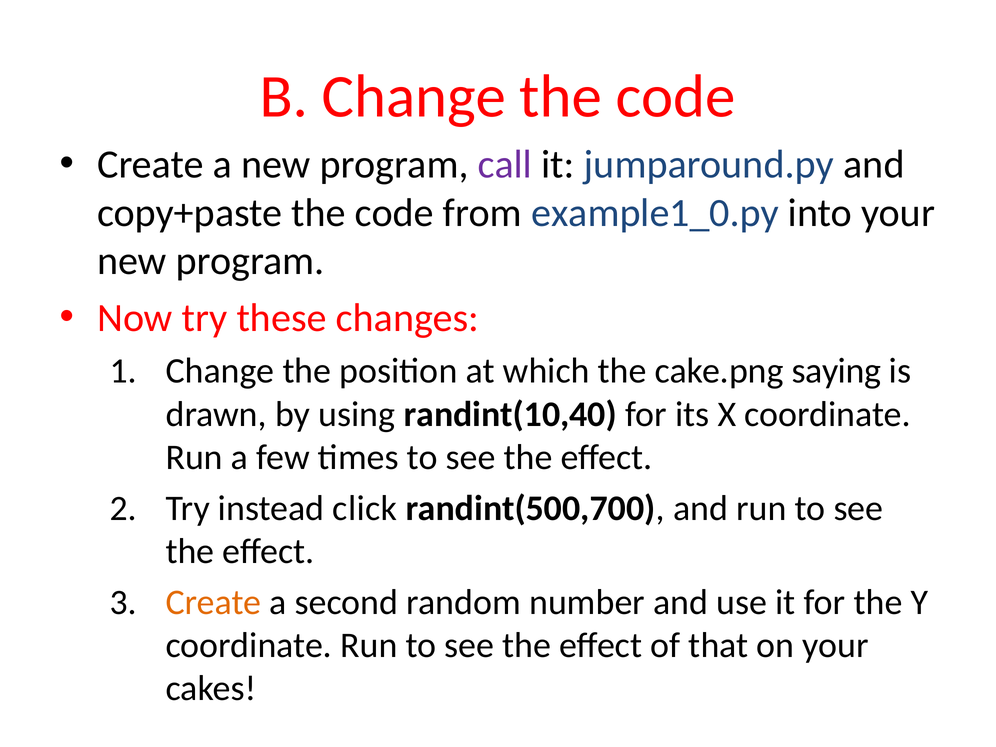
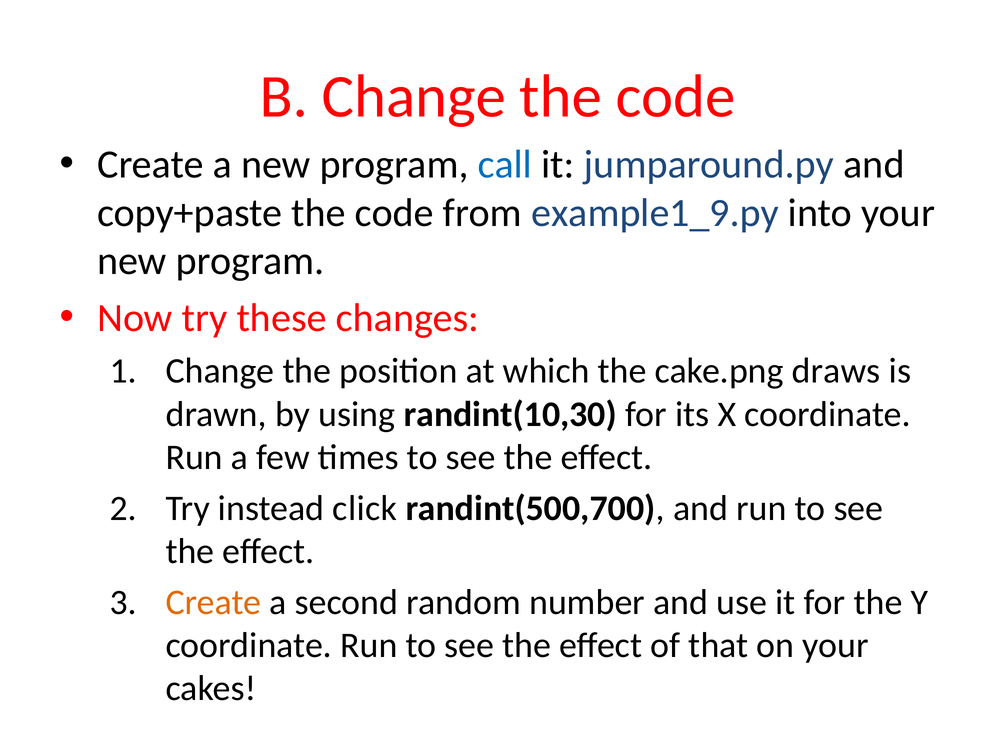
call colour: purple -> blue
example1_0.py: example1_0.py -> example1_9.py
saying: saying -> draws
randint(10,40: randint(10,40 -> randint(10,30
